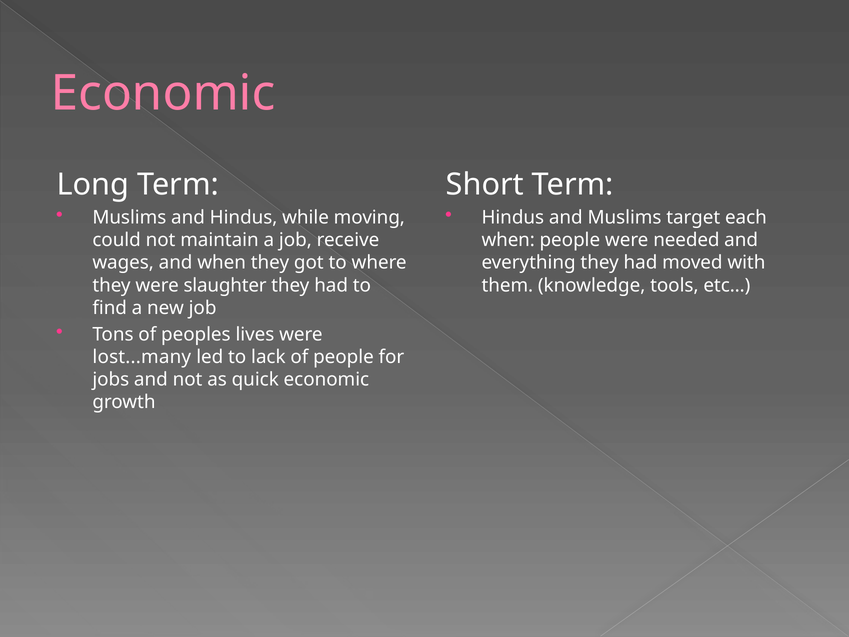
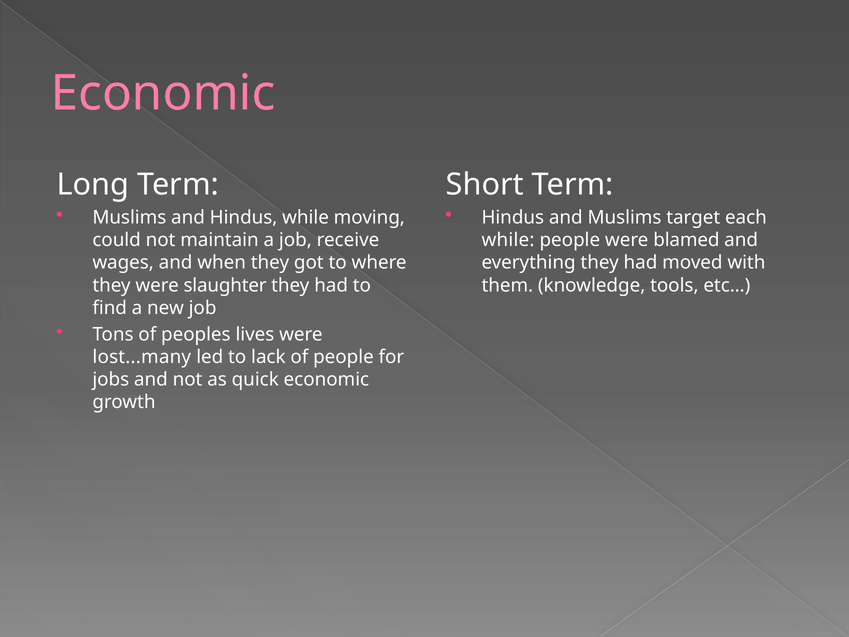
when at (508, 240): when -> while
needed: needed -> blamed
